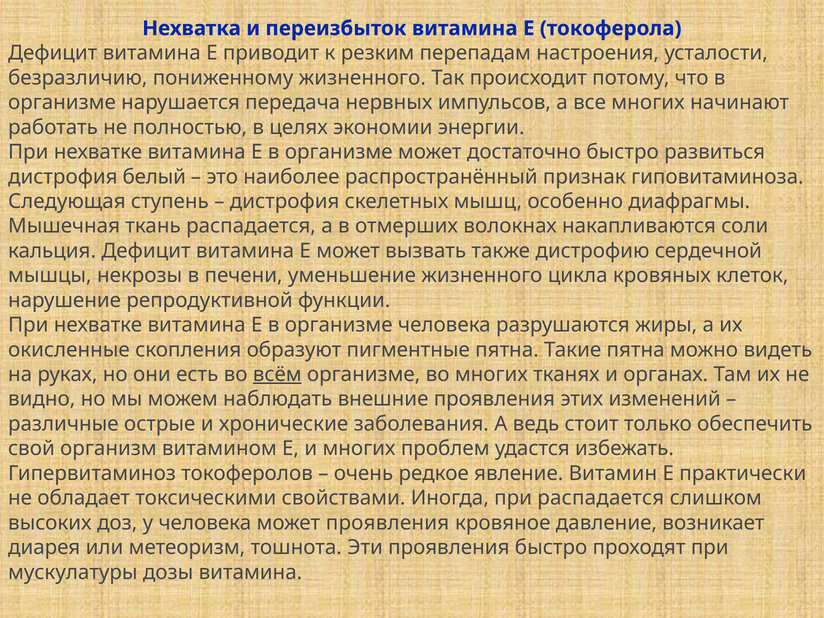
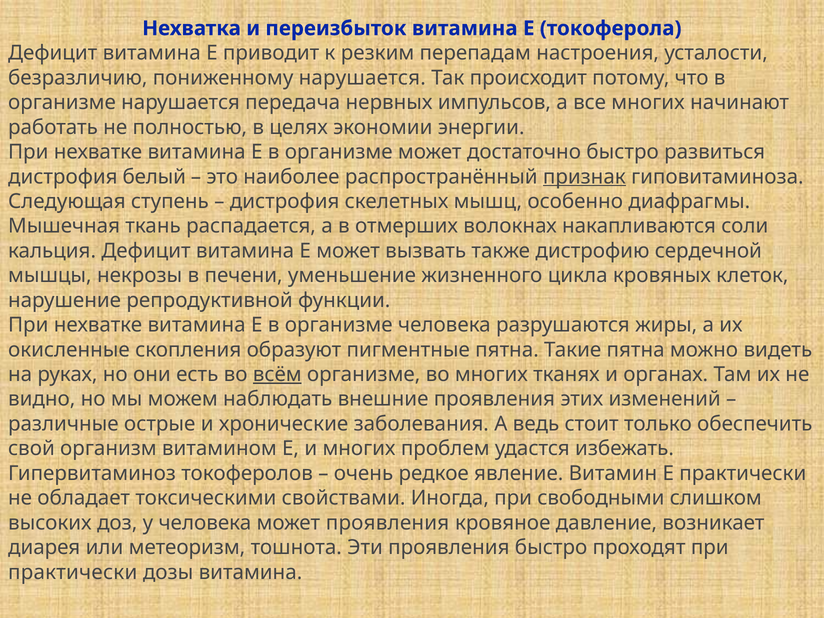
пониженному жизненного: жизненного -> нарушается
признак underline: none -> present
при распадается: распадается -> свободными
мускулатуры at (73, 572): мускулатуры -> практически
